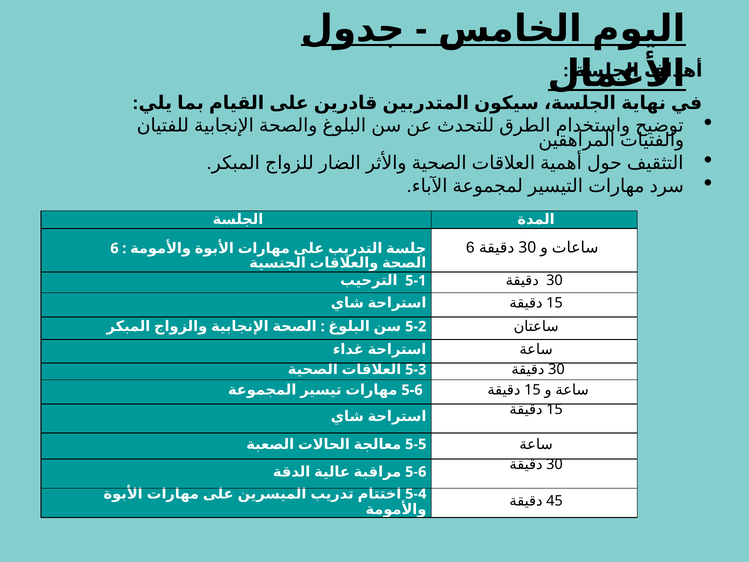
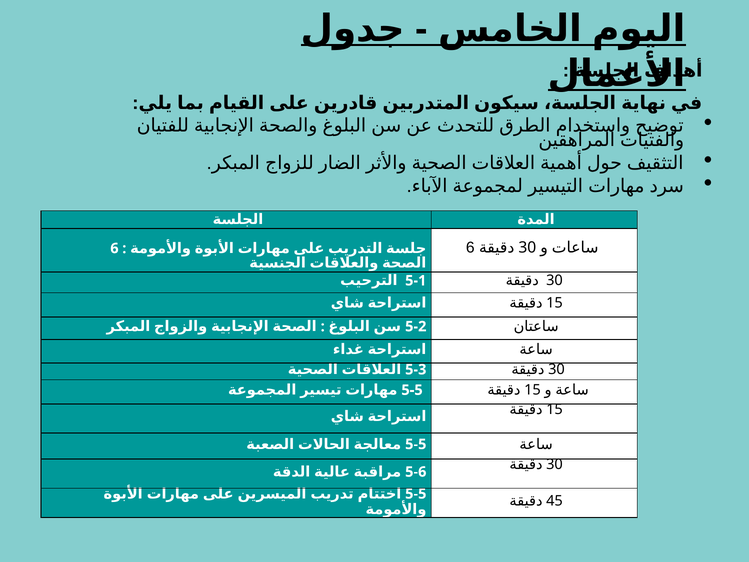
5-6 at (412, 390): 5-6 -> 5-5
5-4 at (416, 494): 5-4 -> 5-5
